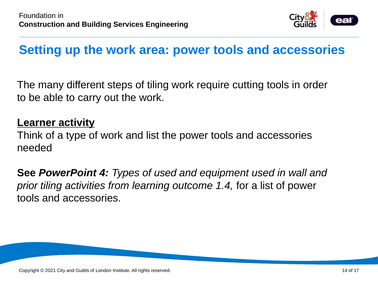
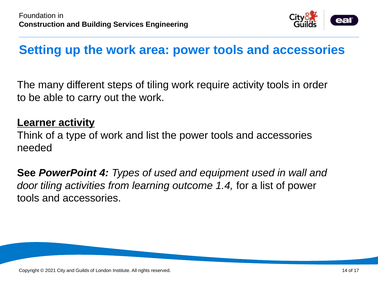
require cutting: cutting -> activity
prior: prior -> door
